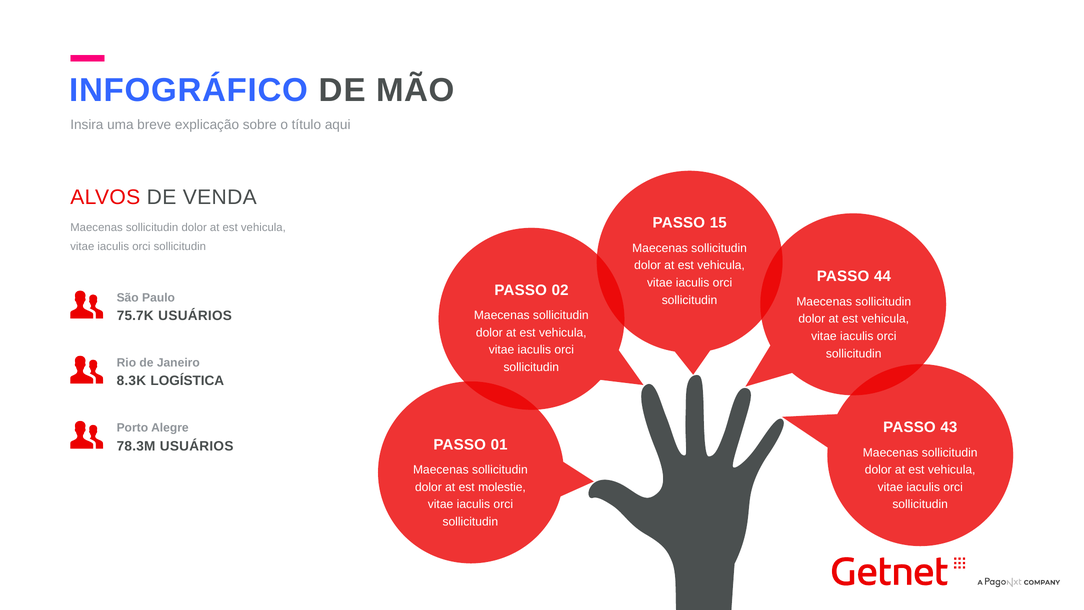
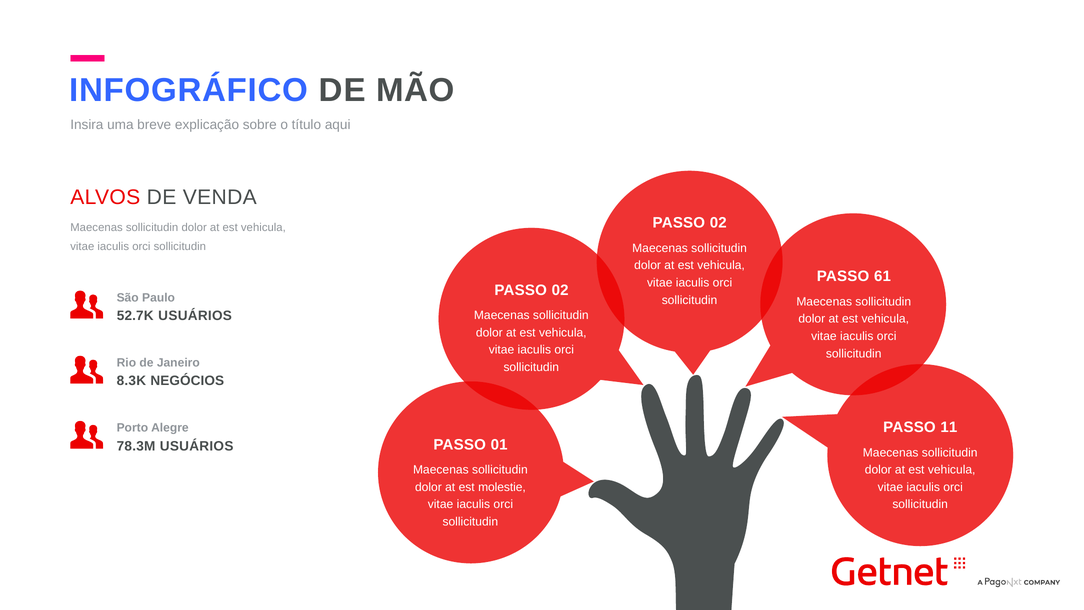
15 at (718, 223): 15 -> 02
44: 44 -> 61
75.7K: 75.7K -> 52.7K
LOGÍSTICA: LOGÍSTICA -> NEGÓCIOS
43: 43 -> 11
